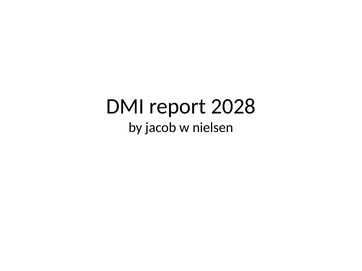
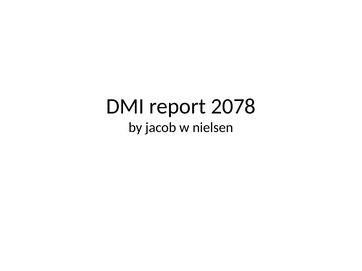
2028: 2028 -> 2078
